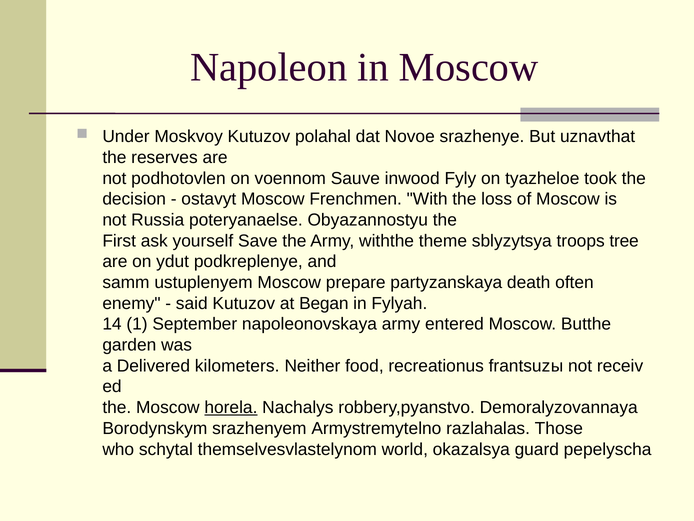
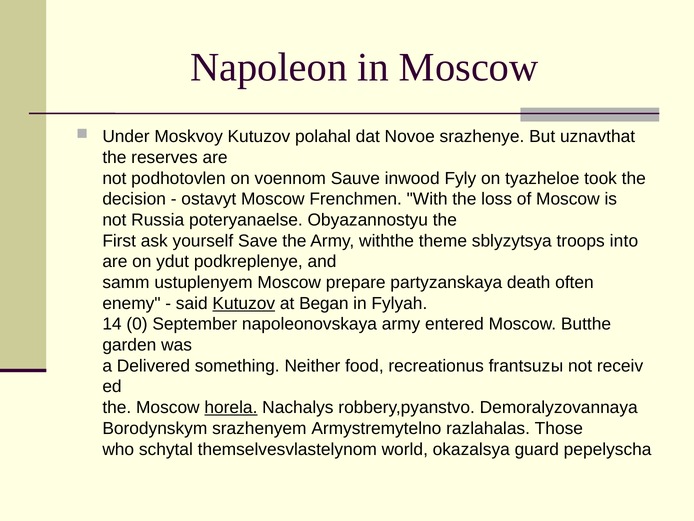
tree: tree -> into
Kutuzov at (244, 303) underline: none -> present
1: 1 -> 0
kilometers: kilometers -> something
